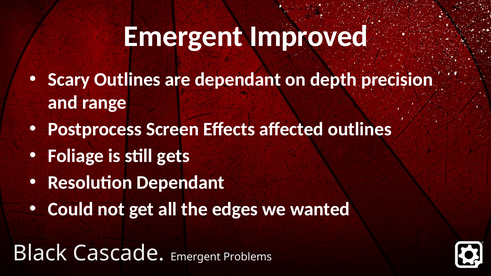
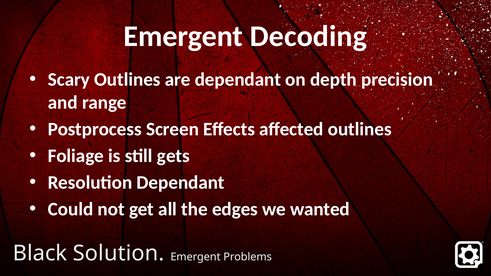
Improved: Improved -> Decoding
Cascade: Cascade -> Solution
